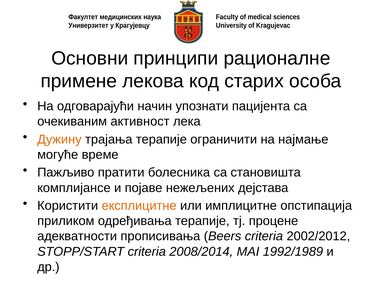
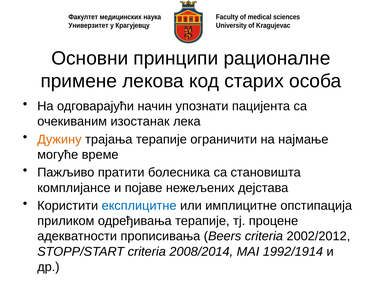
активност: активност -> изостанак
експлицитне colour: orange -> blue
1992/1989: 1992/1989 -> 1992/1914
